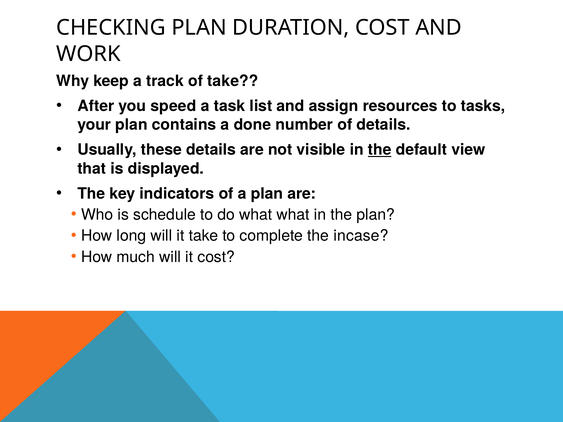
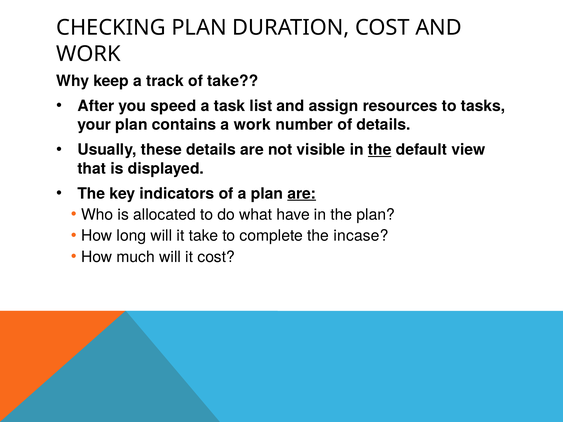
a done: done -> work
are at (302, 194) underline: none -> present
schedule: schedule -> allocated
what what: what -> have
